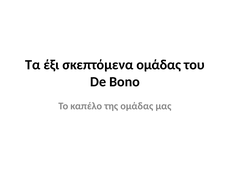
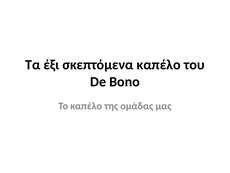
σκεπτόμενα ομάδας: ομάδας -> καπέλο
